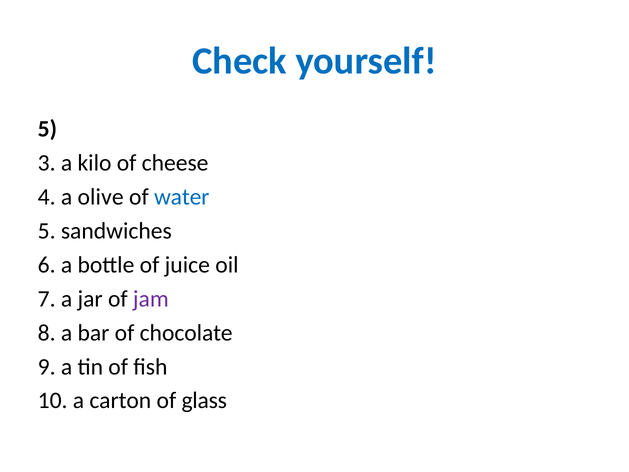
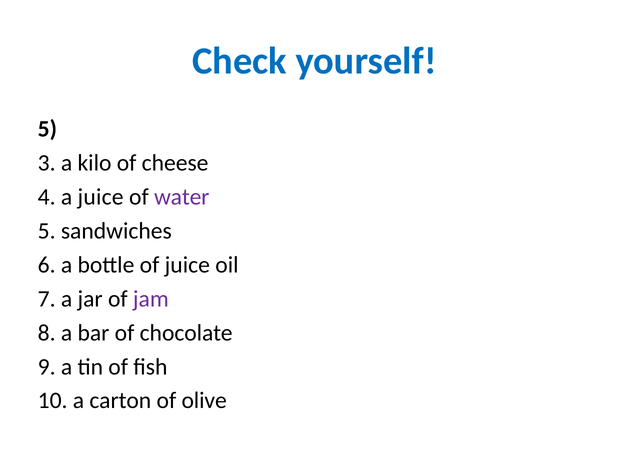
a olive: olive -> juice
water colour: blue -> purple
glass: glass -> olive
